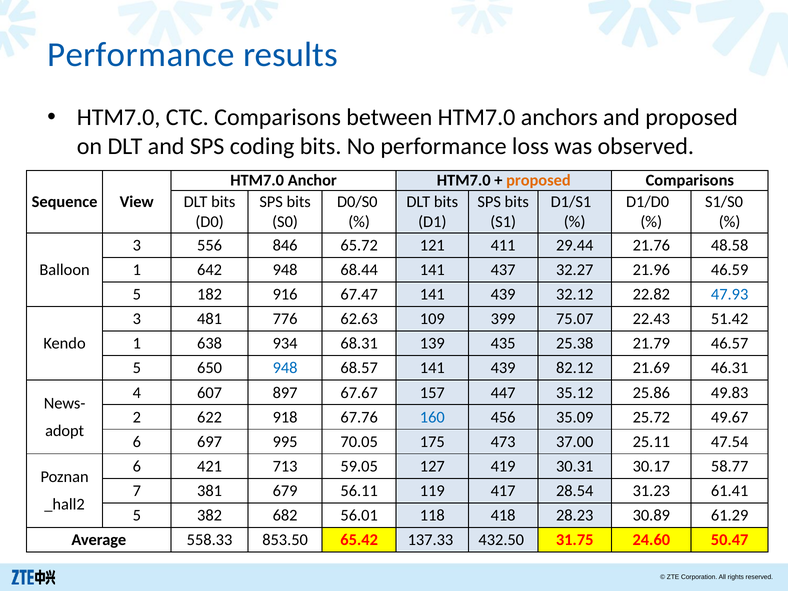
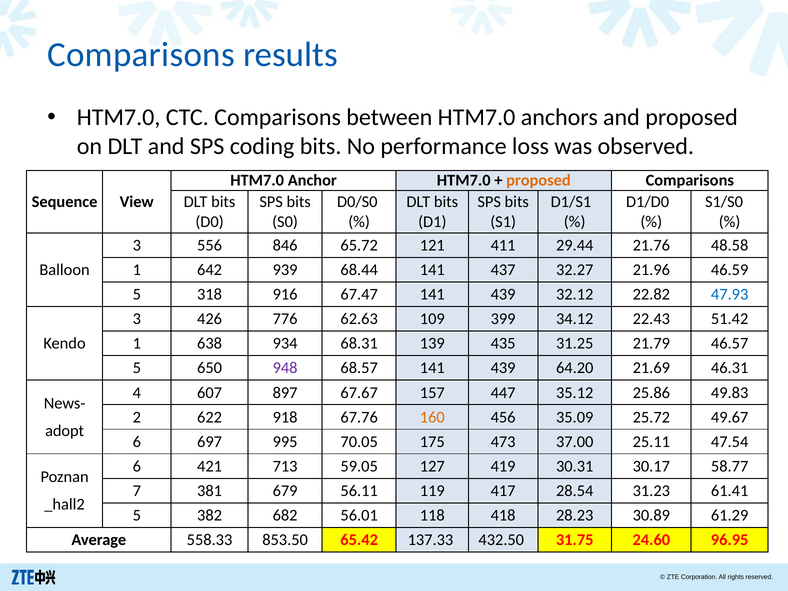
Performance at (141, 55): Performance -> Comparisons
642 948: 948 -> 939
182: 182 -> 318
481: 481 -> 426
75.07: 75.07 -> 34.12
25.38: 25.38 -> 31.25
948 at (285, 368) colour: blue -> purple
82.12: 82.12 -> 64.20
160 colour: blue -> orange
50.47: 50.47 -> 96.95
